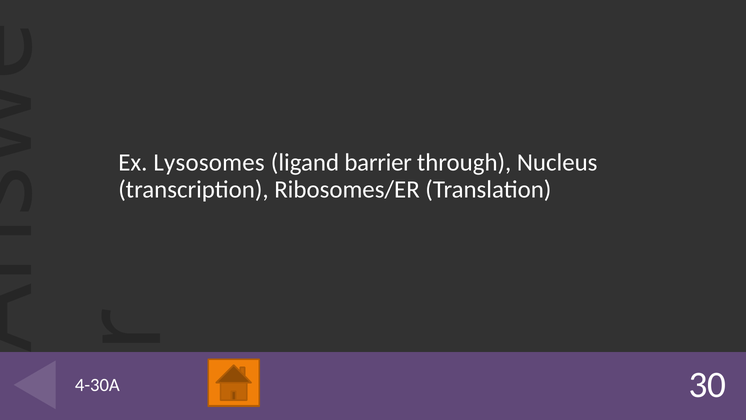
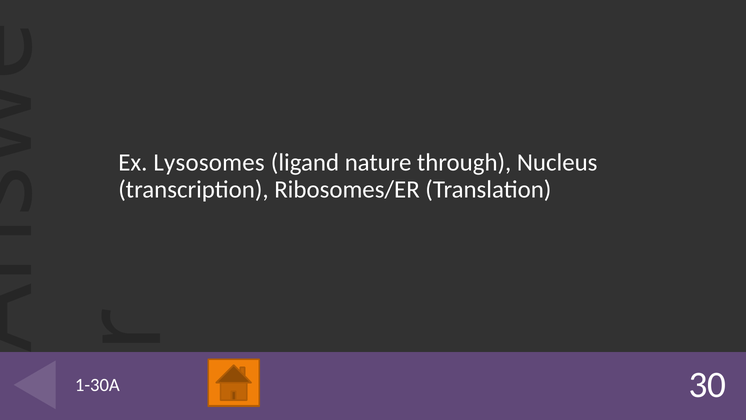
barrier: barrier -> nature
4-30A: 4-30A -> 1-30A
